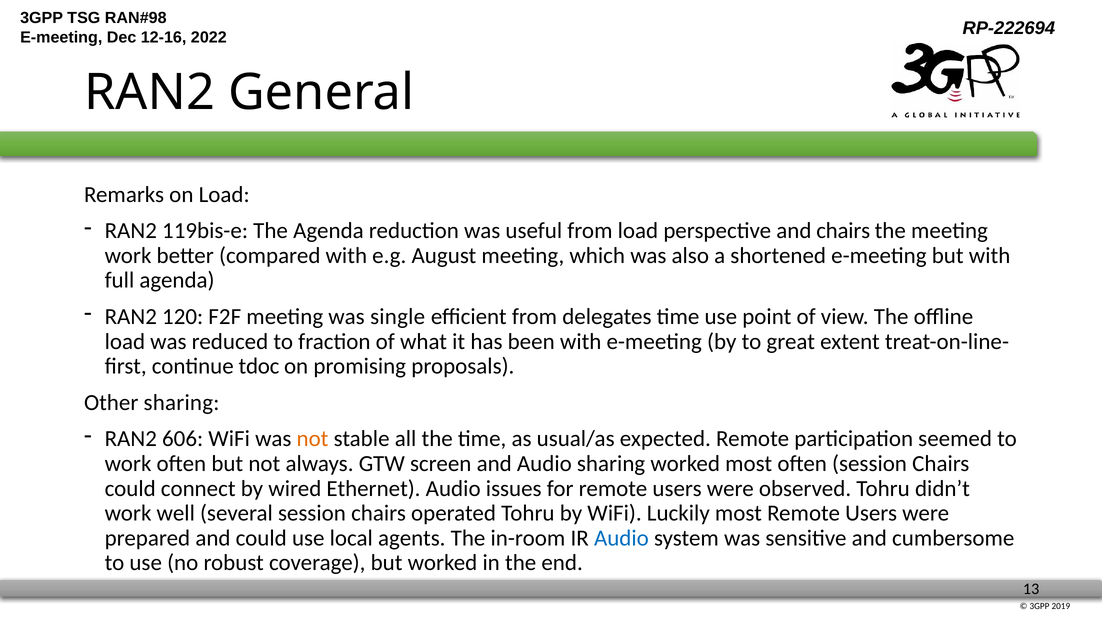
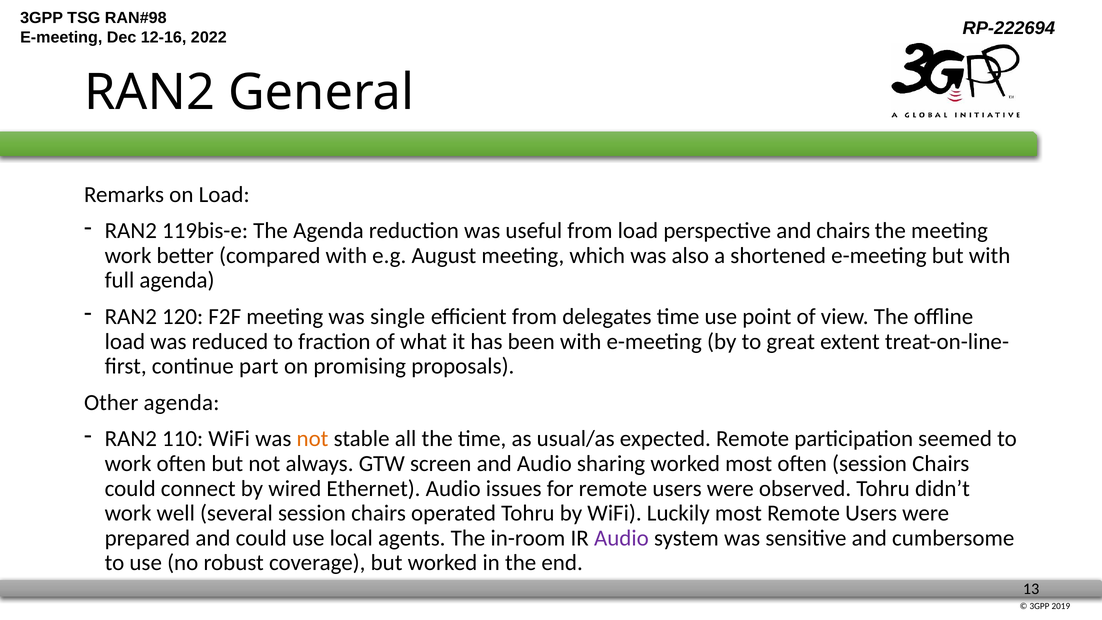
tdoc: tdoc -> part
Other sharing: sharing -> agenda
606: 606 -> 110
Audio at (621, 538) colour: blue -> purple
